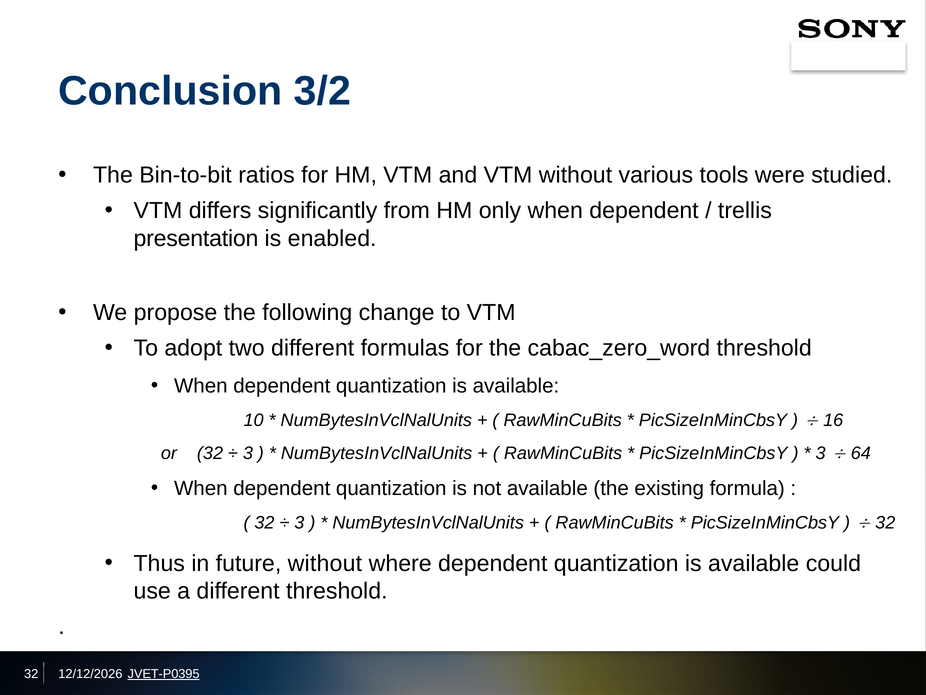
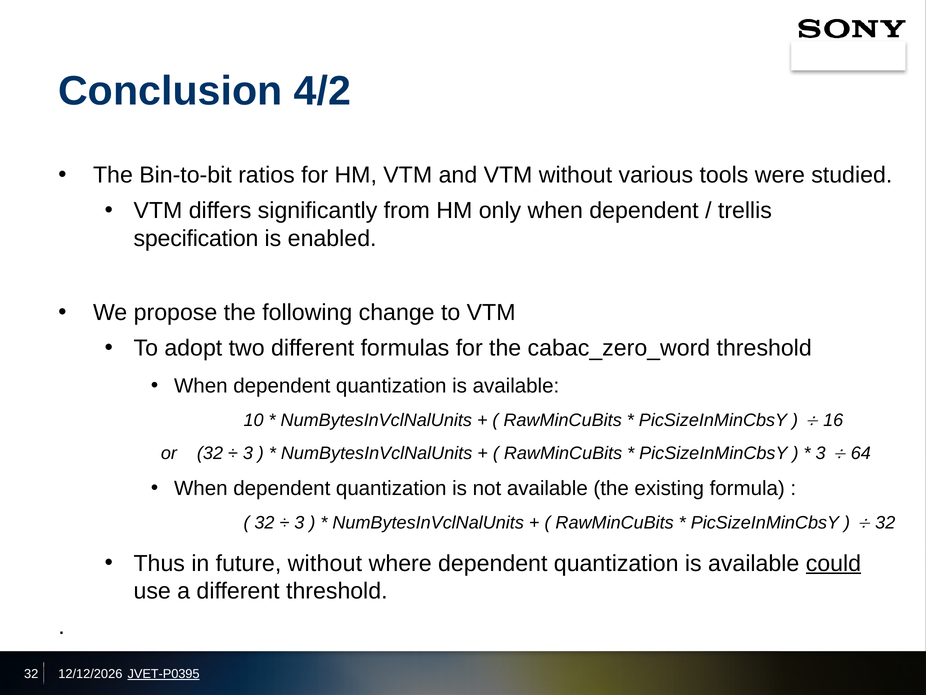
3/2: 3/2 -> 4/2
presentation: presentation -> specification
could underline: none -> present
